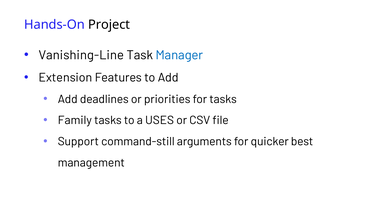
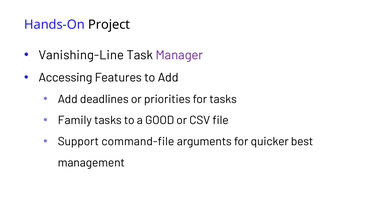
Manager colour: blue -> purple
Extension: Extension -> Accessing
USES: USES -> GOOD
command-still: command-still -> command-file
